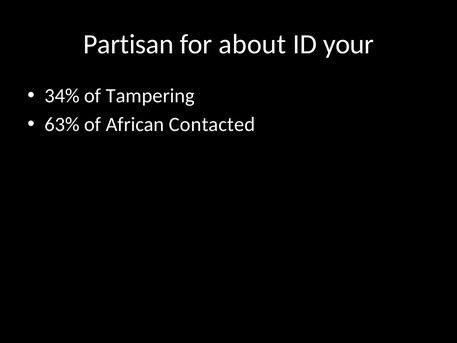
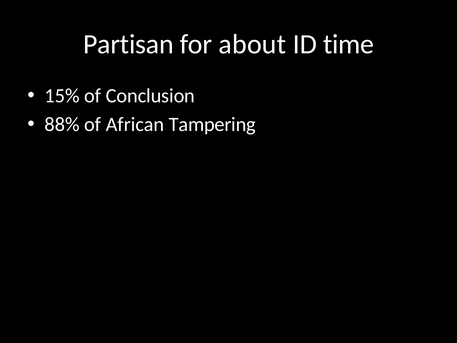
your: your -> time
34%: 34% -> 15%
Tampering: Tampering -> Conclusion
63%: 63% -> 88%
Contacted: Contacted -> Tampering
